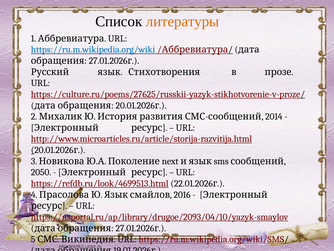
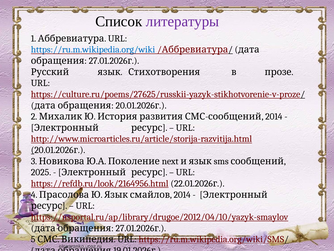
литературы colour: orange -> purple
2050: 2050 -> 2025
https://refdb.ru/look/4699513.html: https://refdb.ru/look/4699513.html -> https://refdb.ru/look/2164956.html
2016 at (182, 194): 2016 -> 2014
https://nsportal.ru/ap/library/drugoe/2093/04/10/yazyk-smaylov: https://nsportal.ru/ap/library/drugoe/2093/04/10/yazyk-smaylov -> https://nsportal.ru/ap/library/drugoe/2012/04/10/yazyk-smaylov
